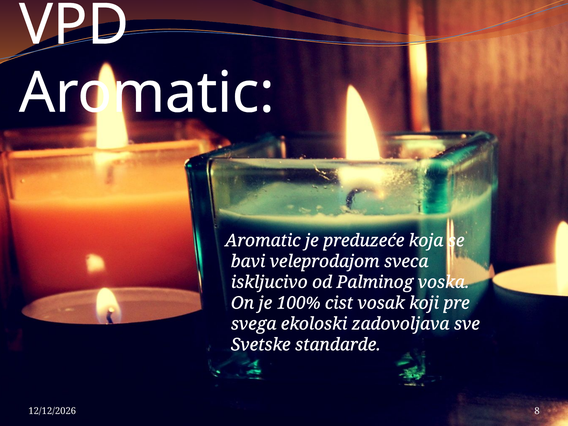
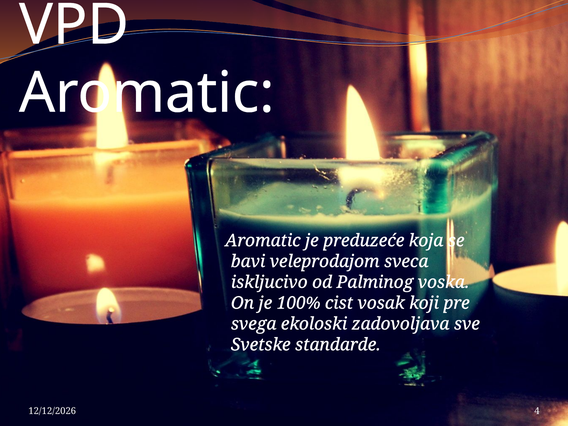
8: 8 -> 4
